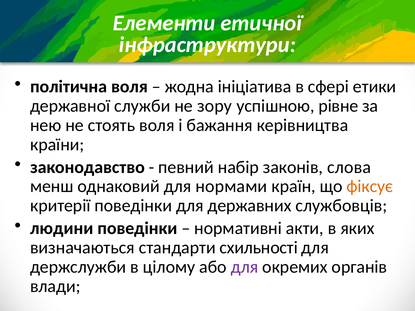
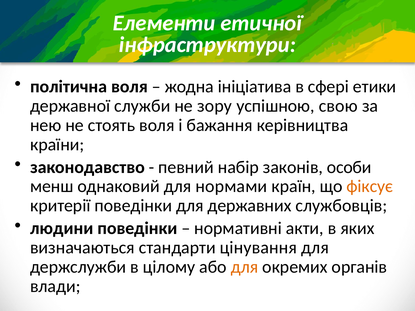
рівне: рівне -> свою
слова: слова -> особи
схильності: схильності -> цінування
для at (244, 267) colour: purple -> orange
